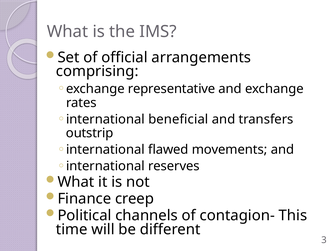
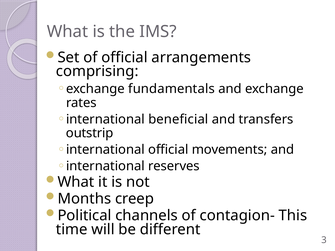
representative: representative -> fundamentals
international flawed: flawed -> official
Finance: Finance -> Months
